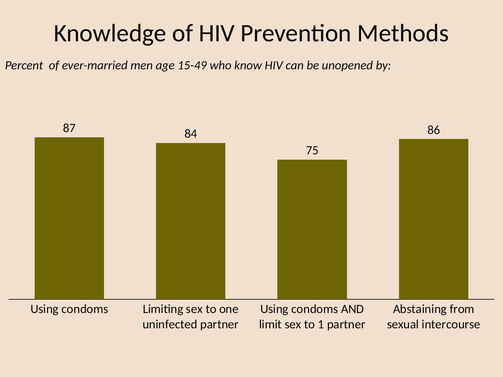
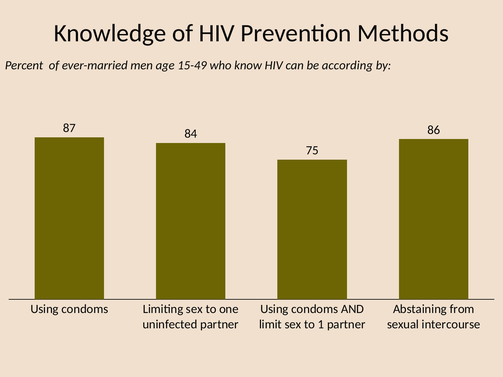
unopened: unopened -> according
